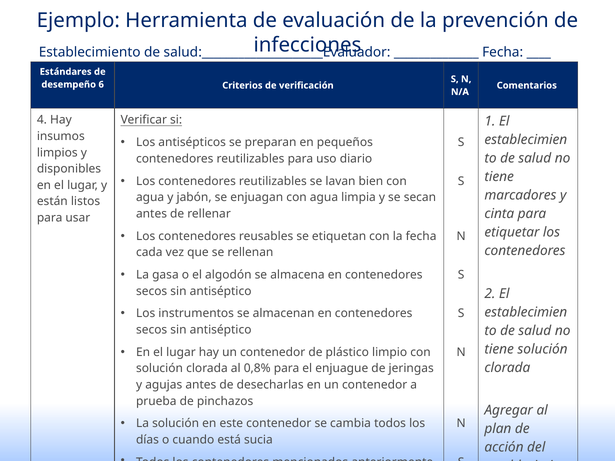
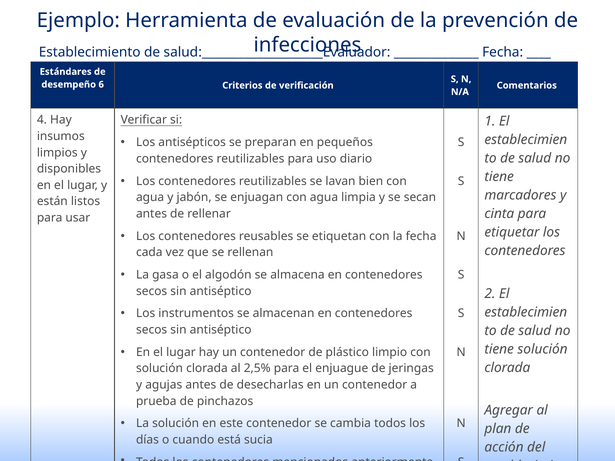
0,8%: 0,8% -> 2,5%
